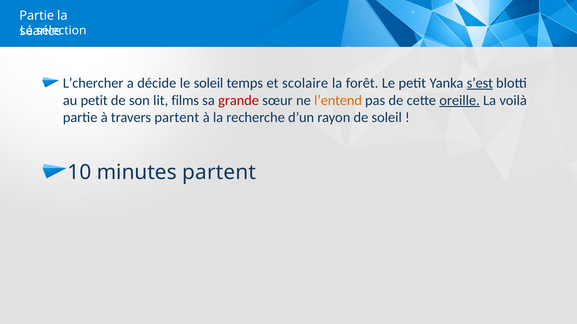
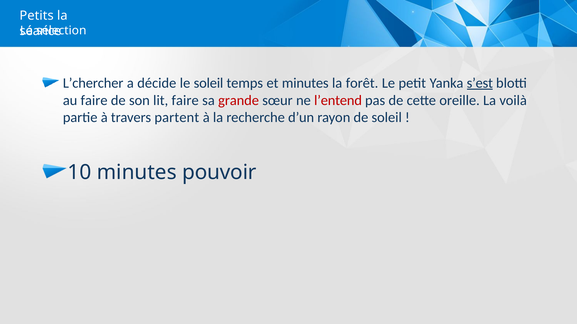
Partie at (37, 16): Partie -> Petits
et scolaire: scolaire -> minutes
au petit: petit -> faire
lit films: films -> faire
l’entend colour: orange -> red
oreille underline: present -> none
minutes partent: partent -> pouvoir
